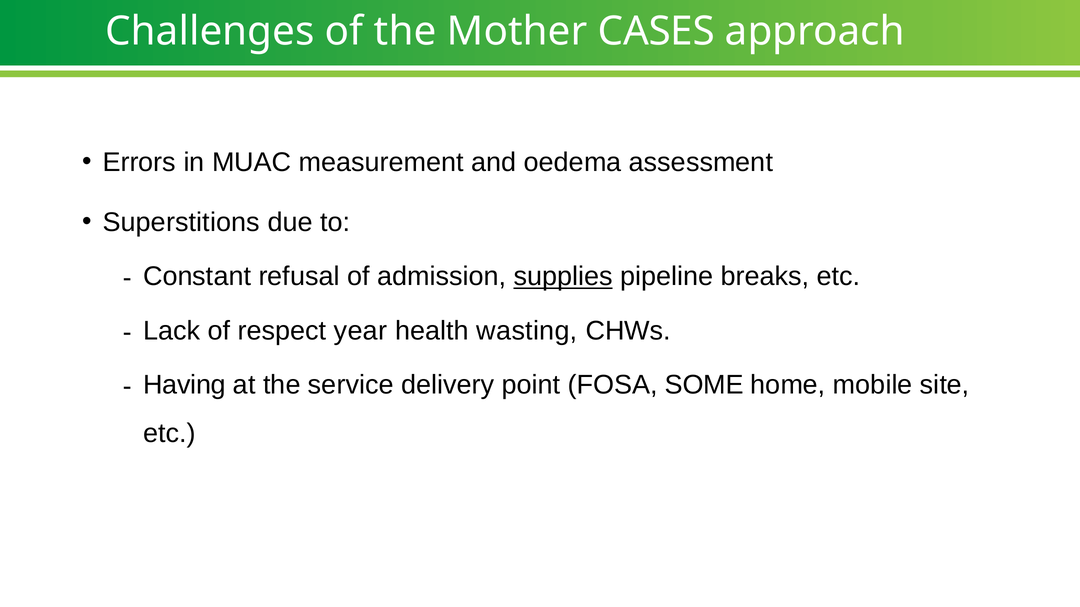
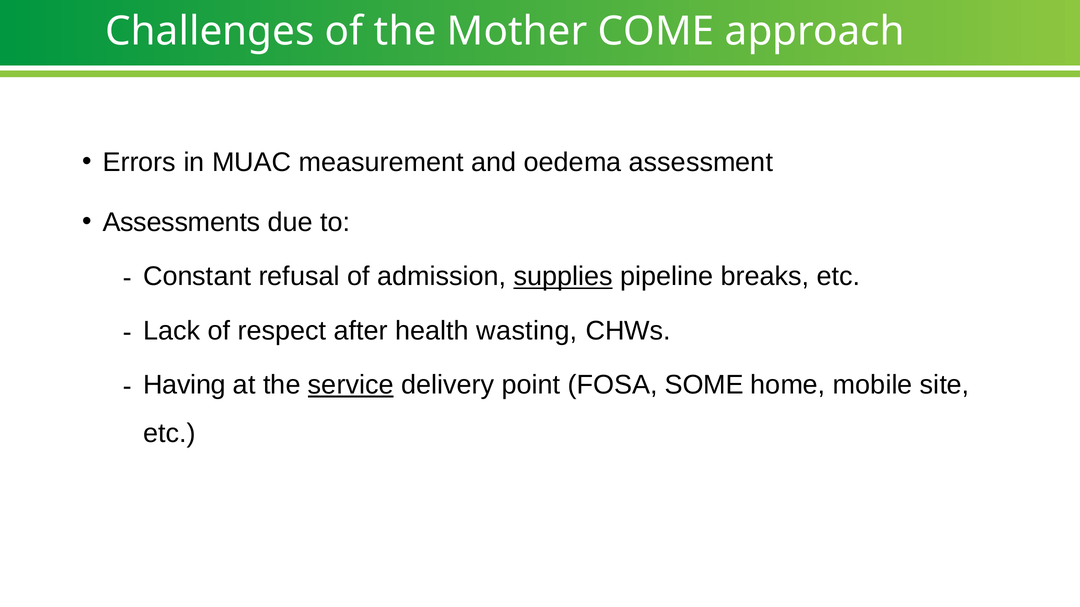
CASES: CASES -> COME
Superstitions: Superstitions -> Assessments
year: year -> after
service underline: none -> present
